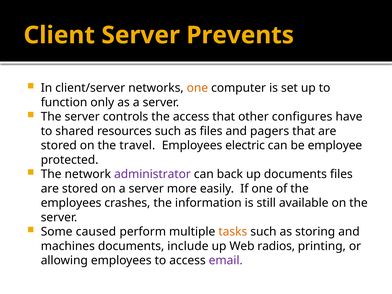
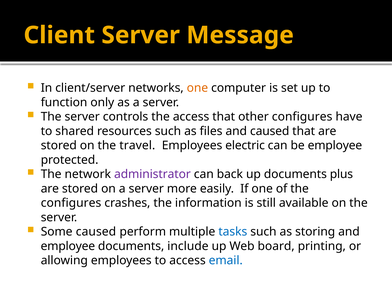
Prevents: Prevents -> Message
and pagers: pagers -> caused
documents files: files -> plus
employees at (71, 203): employees -> configures
tasks colour: orange -> blue
machines at (68, 246): machines -> employee
radios: radios -> board
email colour: purple -> blue
